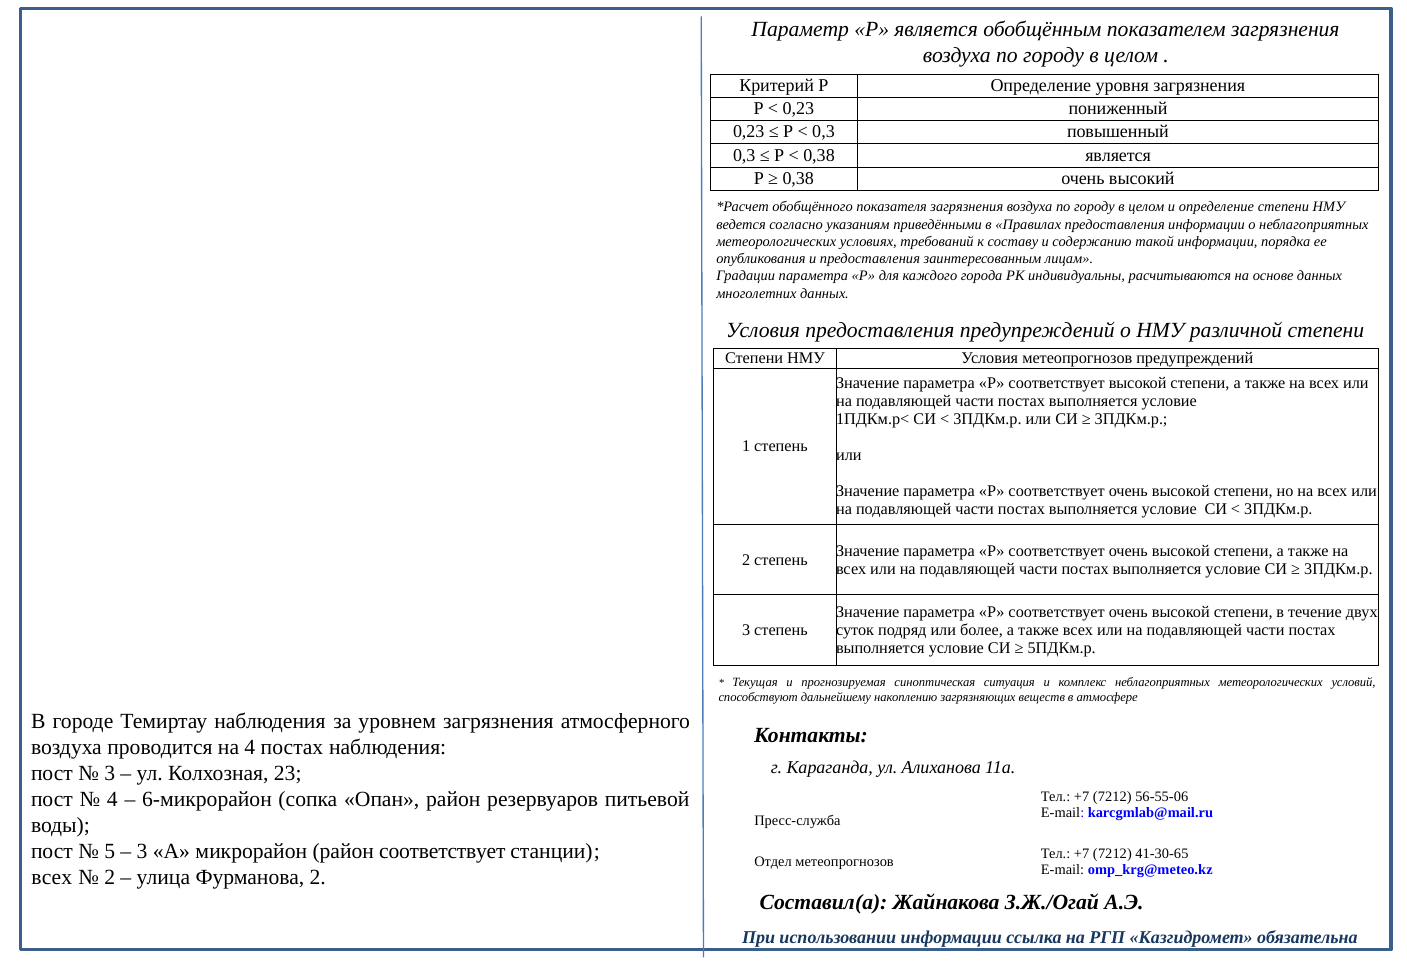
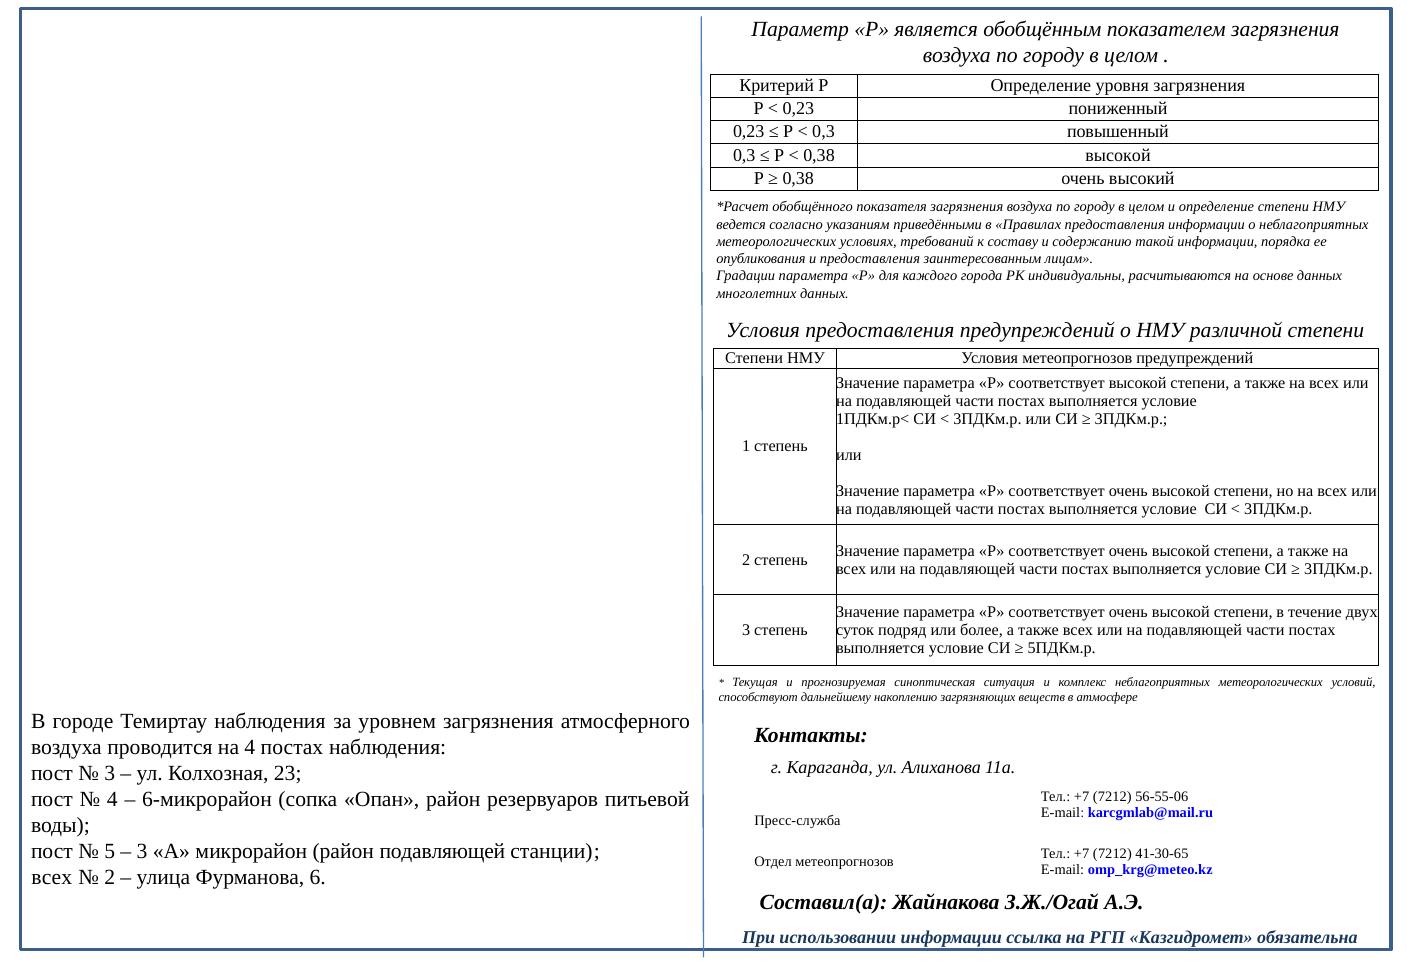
0,38 является: является -> высокой
район соответствует: соответствует -> подавляющей
Фурманова 2: 2 -> 6
